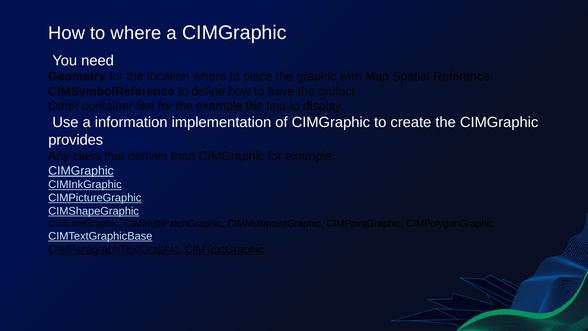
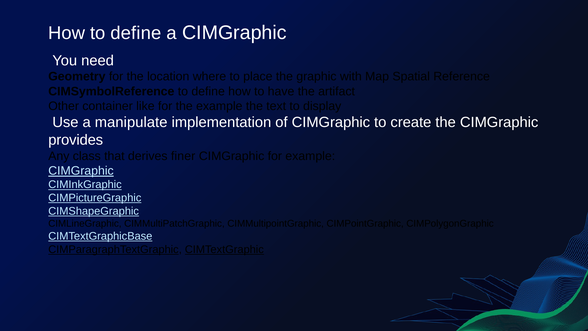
How to where: where -> define
information: information -> manipulate
than: than -> finer
